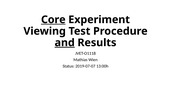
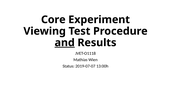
Core underline: present -> none
